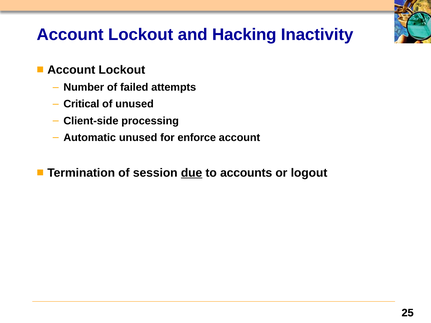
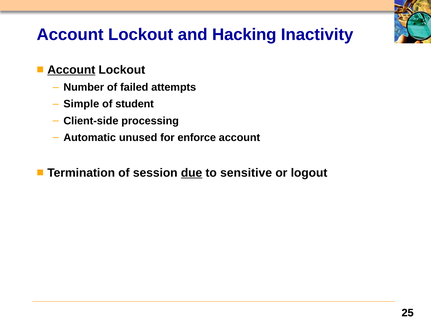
Account at (71, 70) underline: none -> present
Critical: Critical -> Simple
of unused: unused -> student
accounts: accounts -> sensitive
